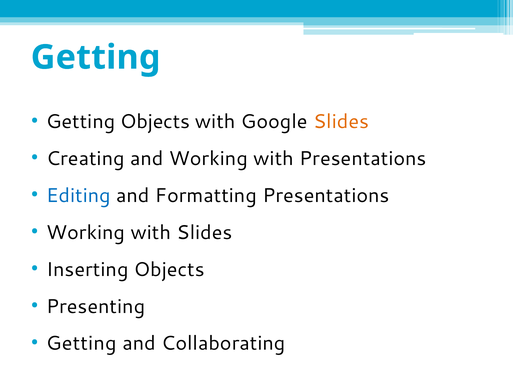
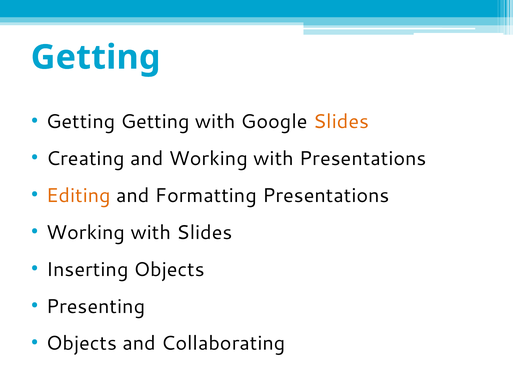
Getting Objects: Objects -> Getting
Editing colour: blue -> orange
Getting at (81, 344): Getting -> Objects
